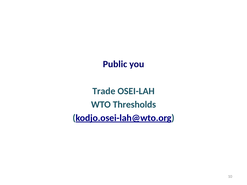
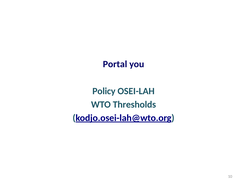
Public: Public -> Portal
Trade: Trade -> Policy
